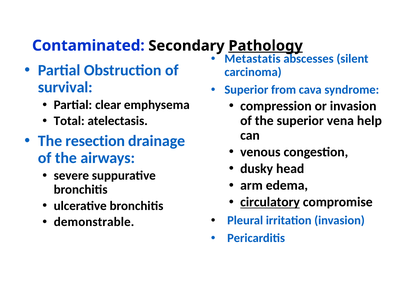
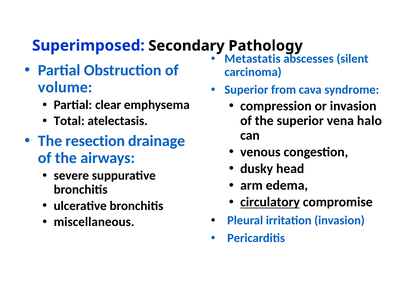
Contaminated: Contaminated -> Superimposed
Pathology underline: present -> none
survival: survival -> volume
help: help -> halo
demonstrable: demonstrable -> miscellaneous
